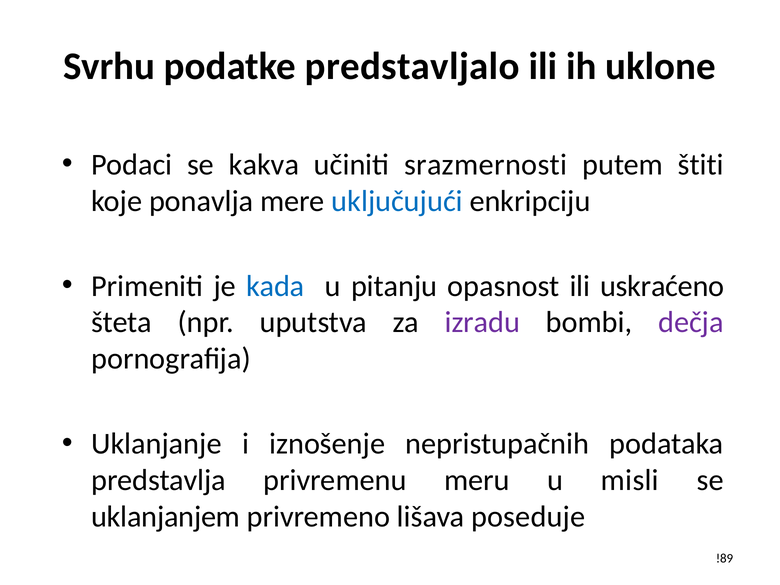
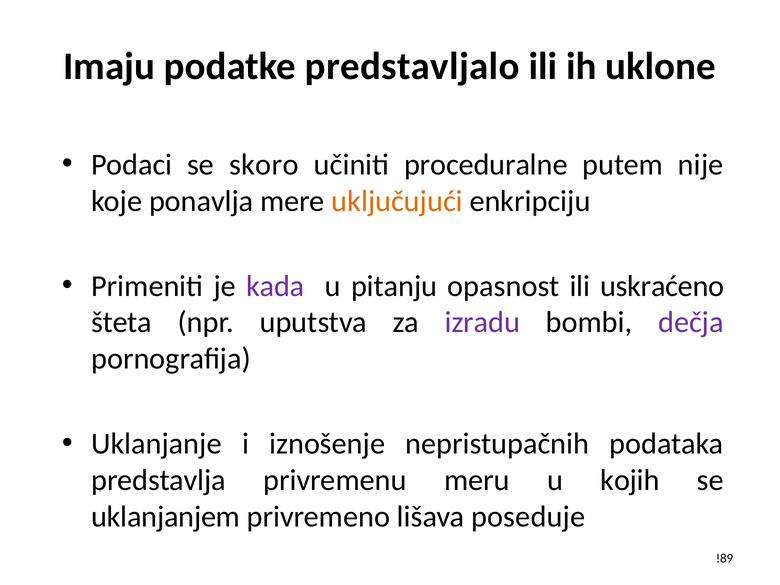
Svrhu: Svrhu -> Imaju
kakva: kakva -> skoro
srazmernosti: srazmernosti -> proceduralne
štiti: štiti -> nije
uključujući colour: blue -> orange
kada colour: blue -> purple
misli: misli -> kojih
